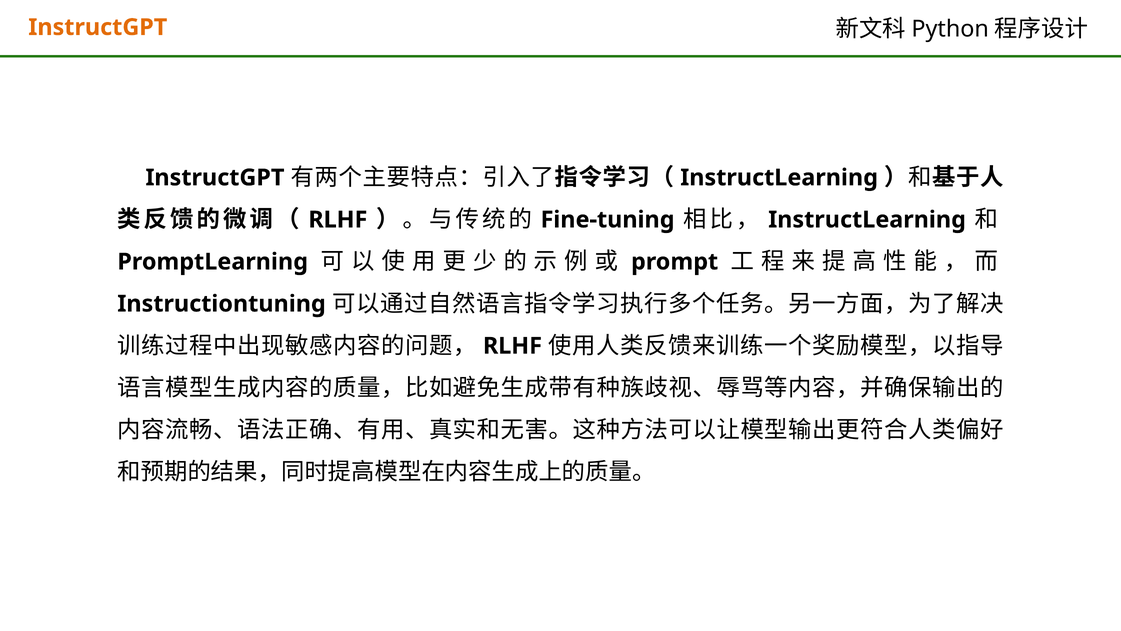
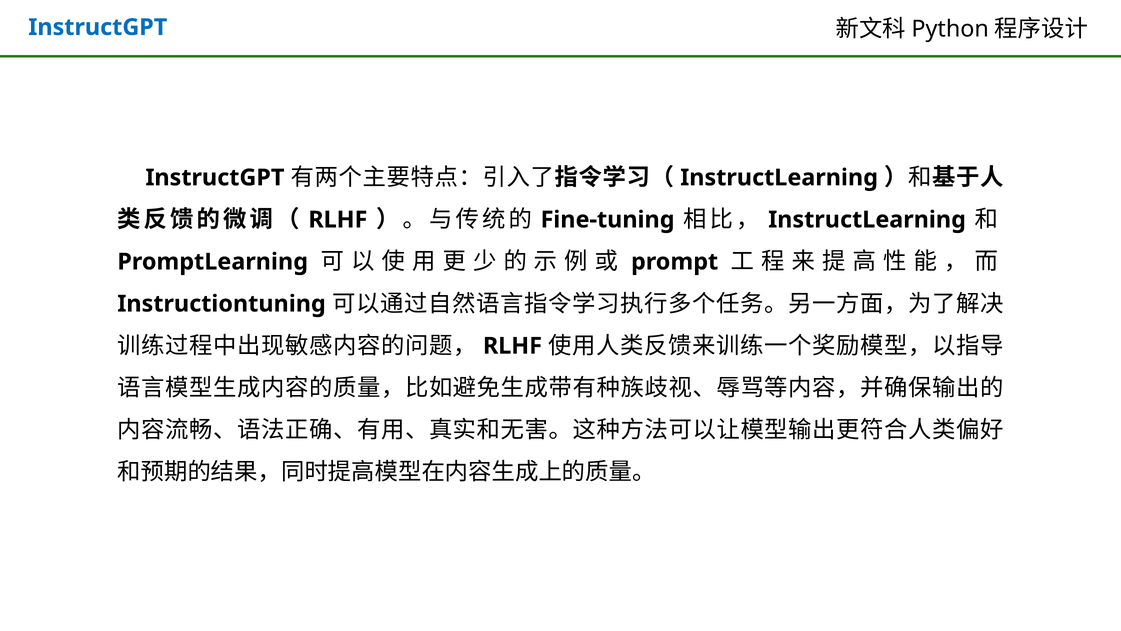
InstructGPT at (98, 27) colour: orange -> blue
